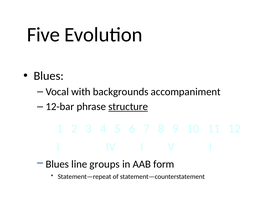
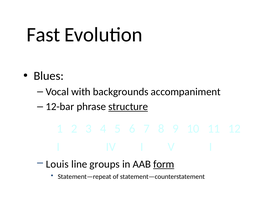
Five: Five -> Fast
Blues at (57, 164): Blues -> Louis
form underline: none -> present
